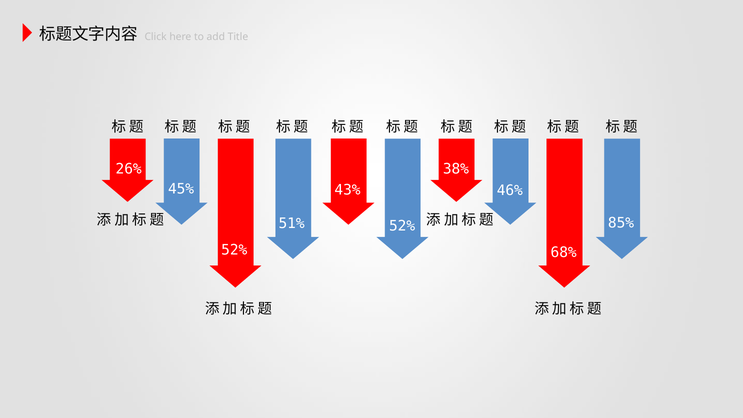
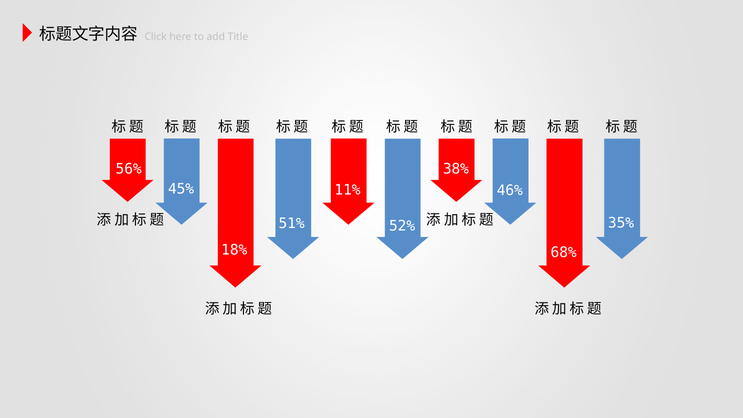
26%: 26% -> 56%
43%: 43% -> 11%
85%: 85% -> 35%
52% at (234, 250): 52% -> 18%
